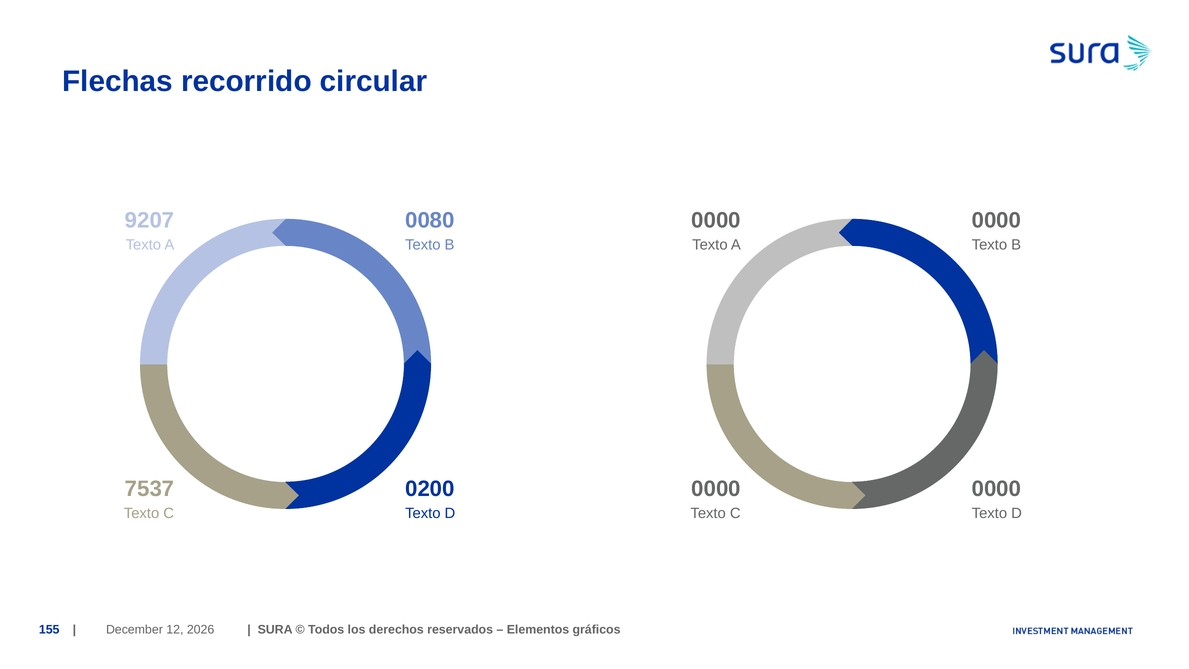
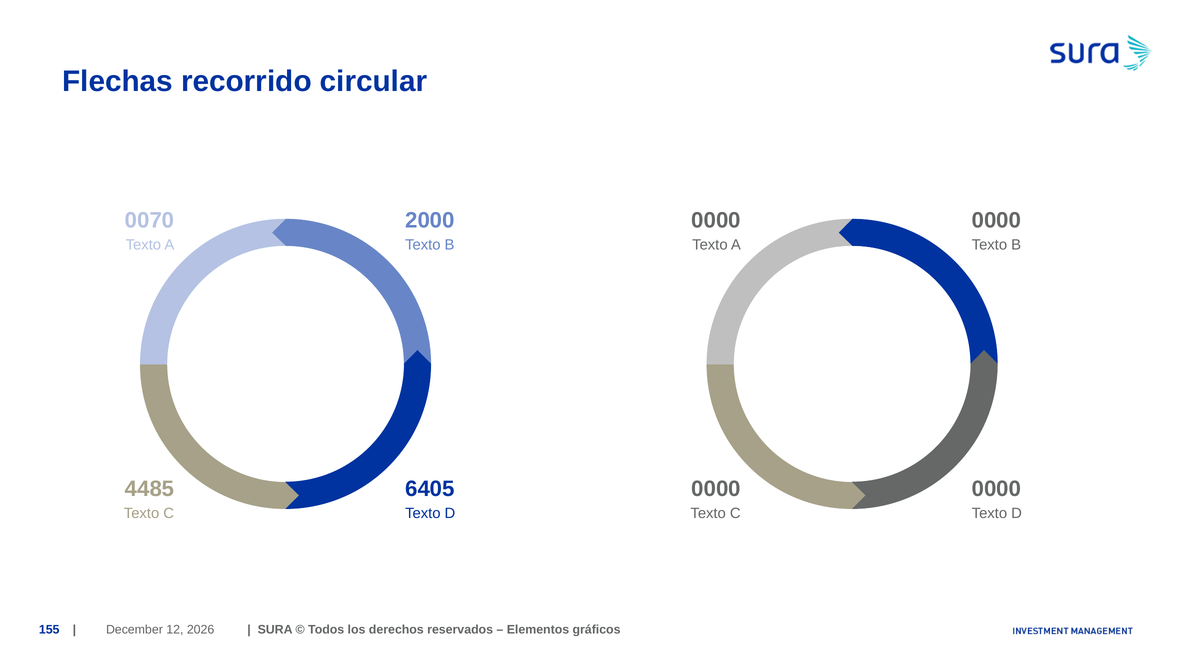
9207: 9207 -> 0070
0080: 0080 -> 2000
7537: 7537 -> 4485
0200: 0200 -> 6405
